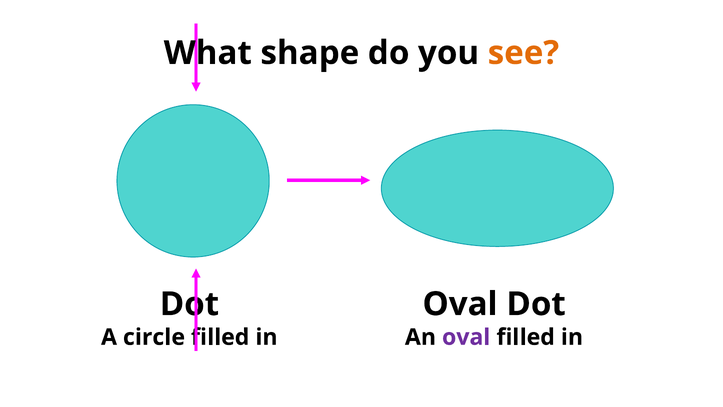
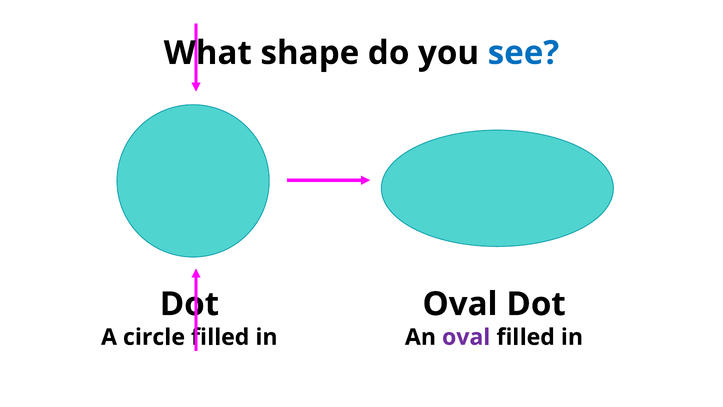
see colour: orange -> blue
